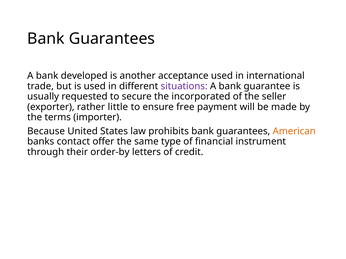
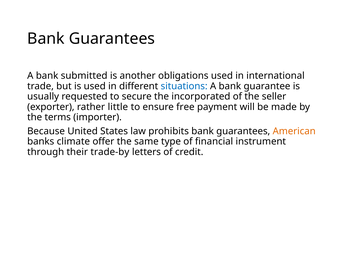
developed: developed -> submitted
acceptance: acceptance -> obligations
situations colour: purple -> blue
contact: contact -> climate
order-by: order-by -> trade-by
